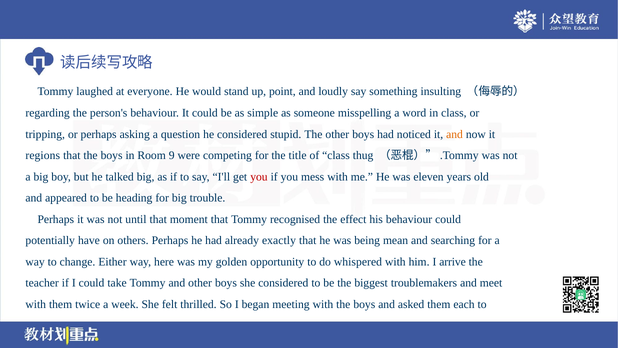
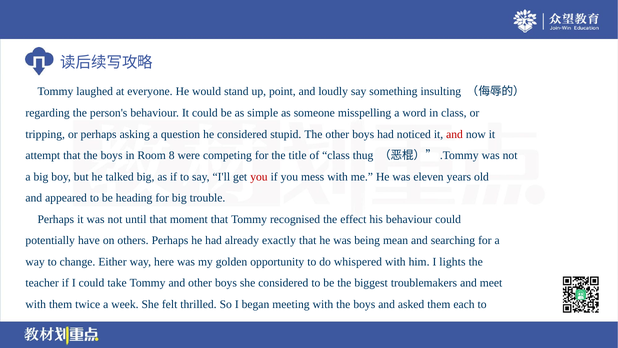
and at (455, 134) colour: orange -> red
regions: regions -> attempt
9: 9 -> 8
arrive: arrive -> lights
